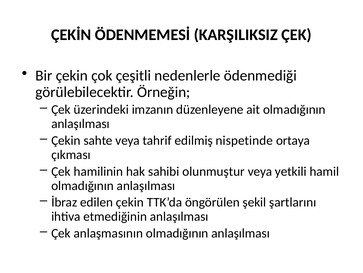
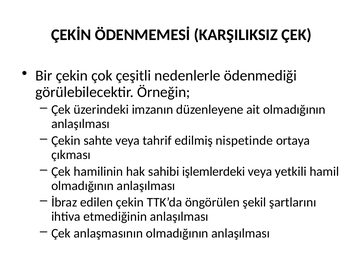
olunmuştur: olunmuştur -> işlemlerdeki
